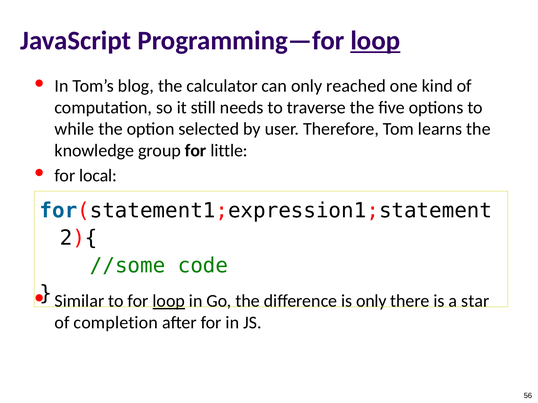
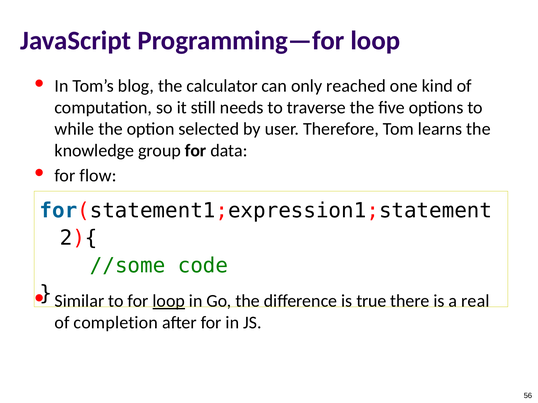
loop at (375, 41) underline: present -> none
little: little -> data
local: local -> flow
is only: only -> true
star: star -> real
